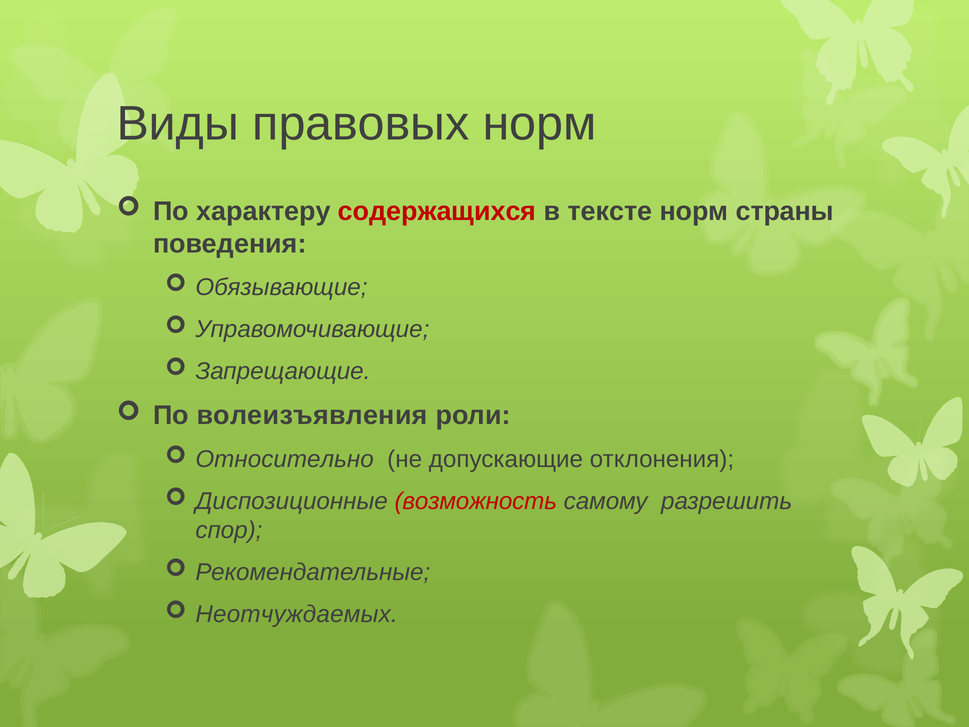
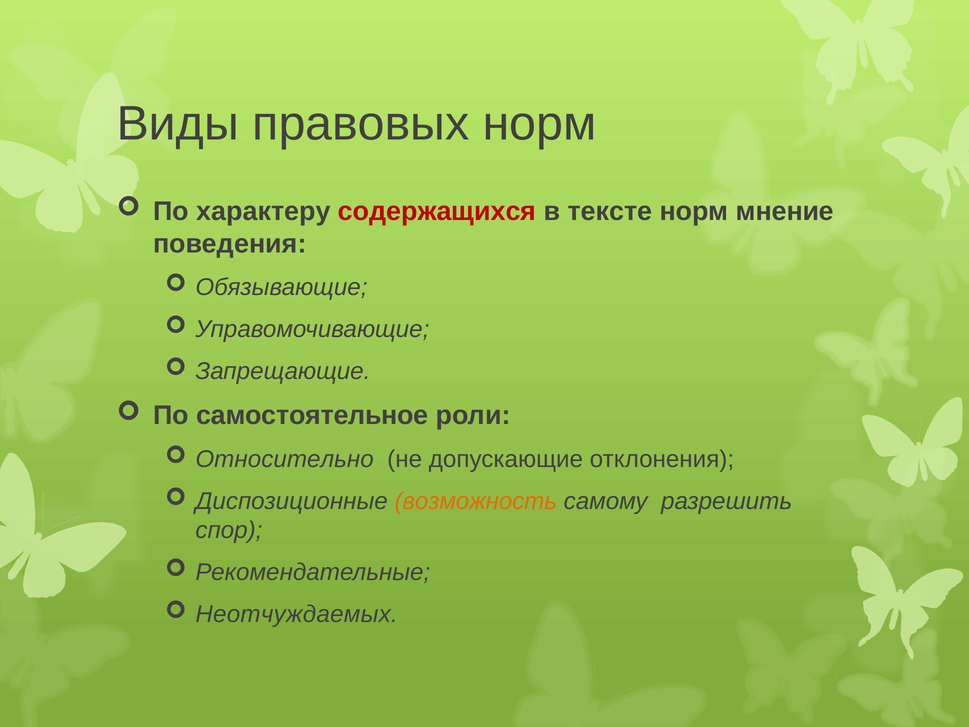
страны: страны -> мнение
волеизъявления: волеизъявления -> самостоятельное
возможность colour: red -> orange
